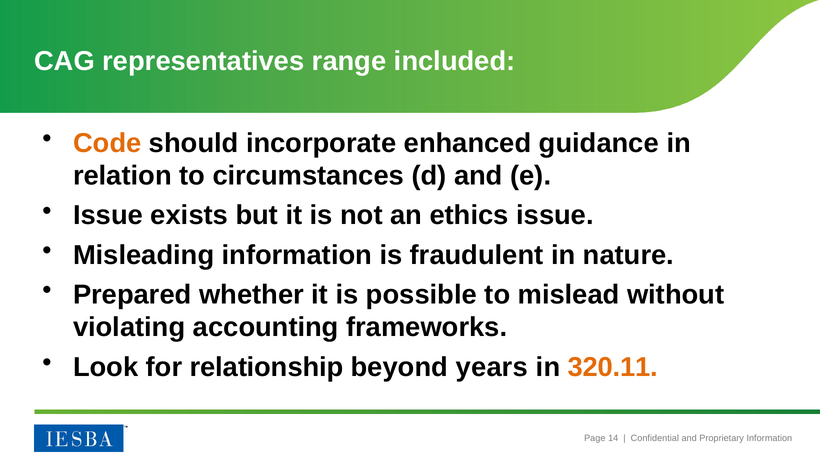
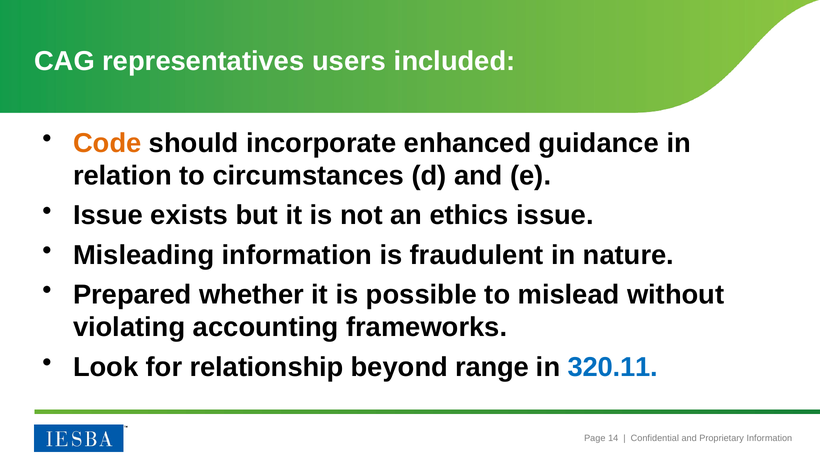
range: range -> users
years: years -> range
320.11 colour: orange -> blue
